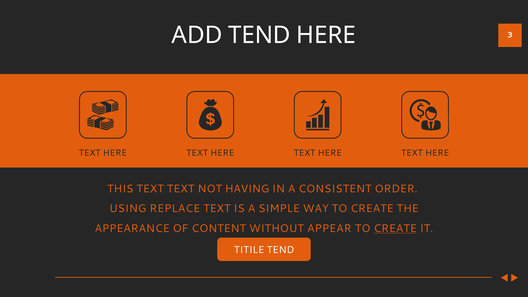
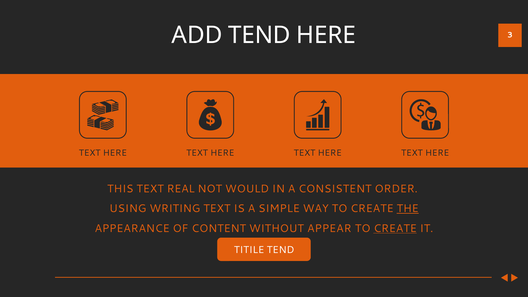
TEXT TEXT: TEXT -> REAL
HAVING: HAVING -> WOULD
REPLACE: REPLACE -> WRITING
THE underline: none -> present
